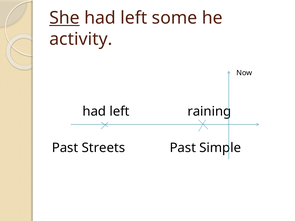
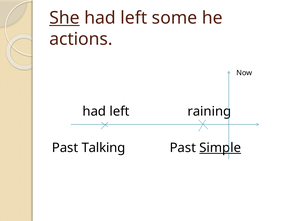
activity: activity -> actions
Streets: Streets -> Talking
Simple underline: none -> present
